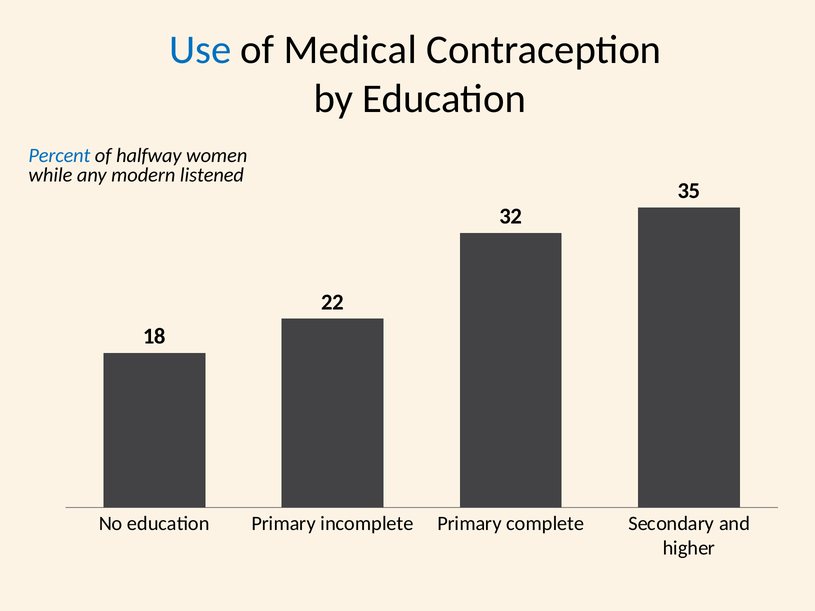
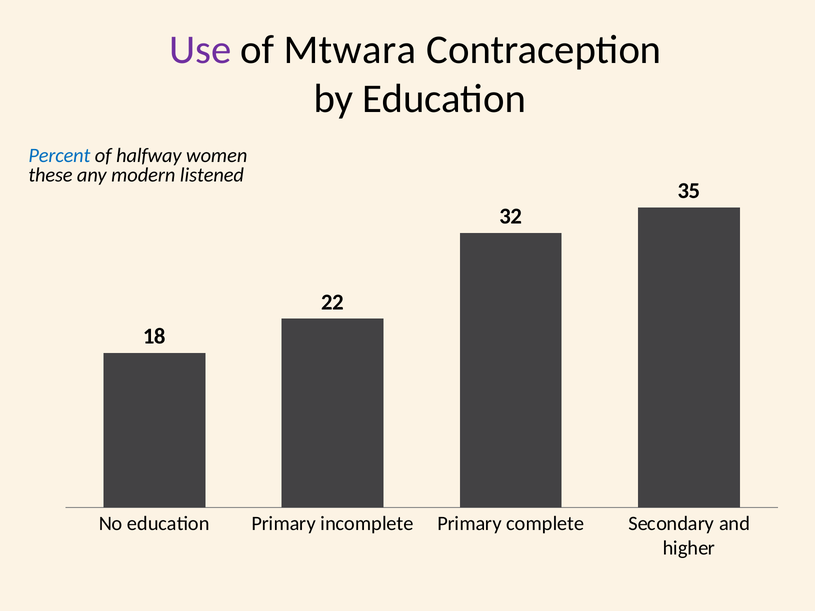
Use colour: blue -> purple
Medical: Medical -> Mtwara
while: while -> these
